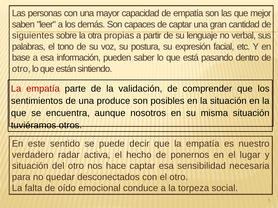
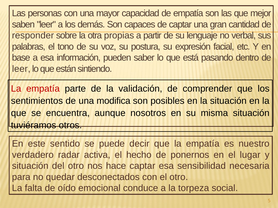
siguientes: siguientes -> responder
otro at (21, 69): otro -> leer
produce: produce -> modifica
